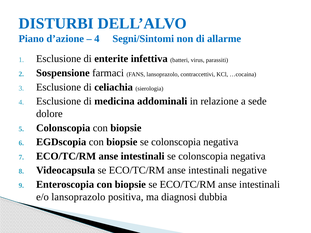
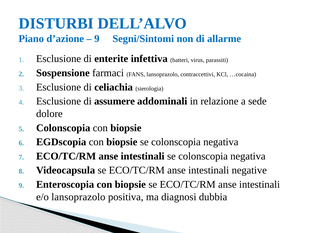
4 at (97, 39): 4 -> 9
medicina: medicina -> assumere
